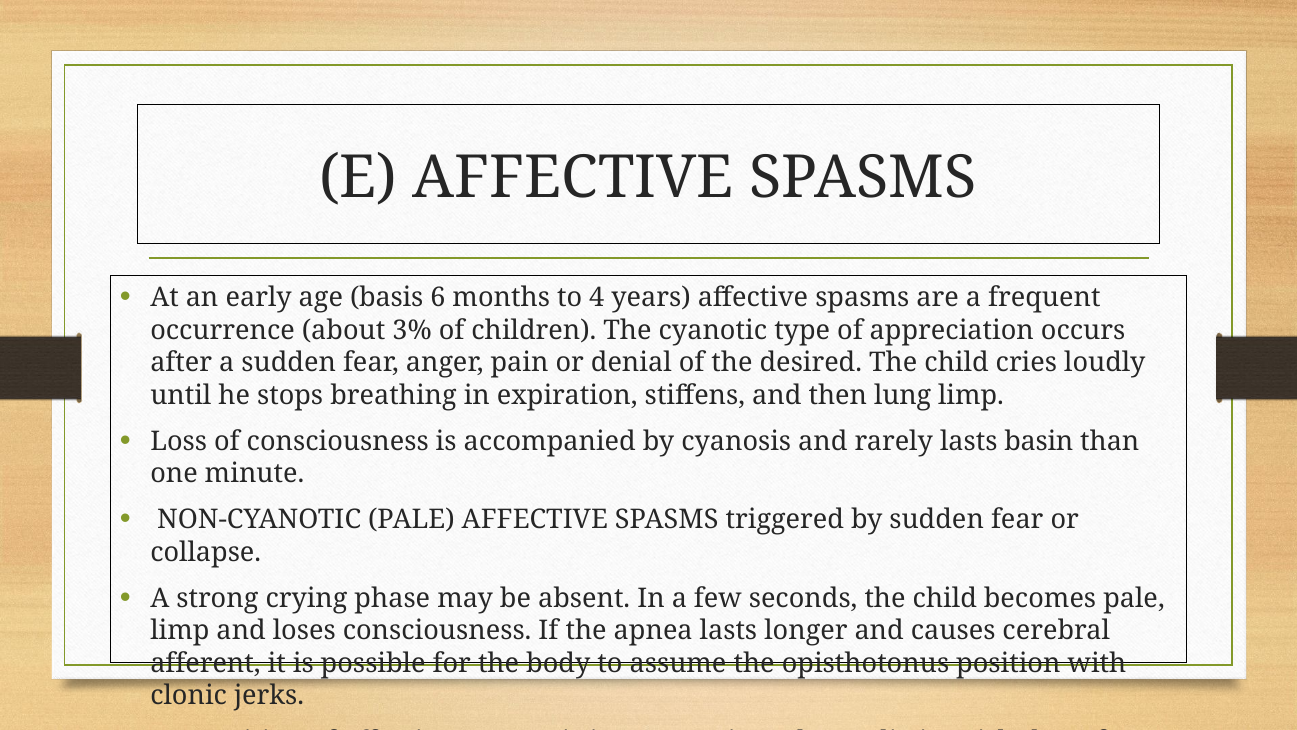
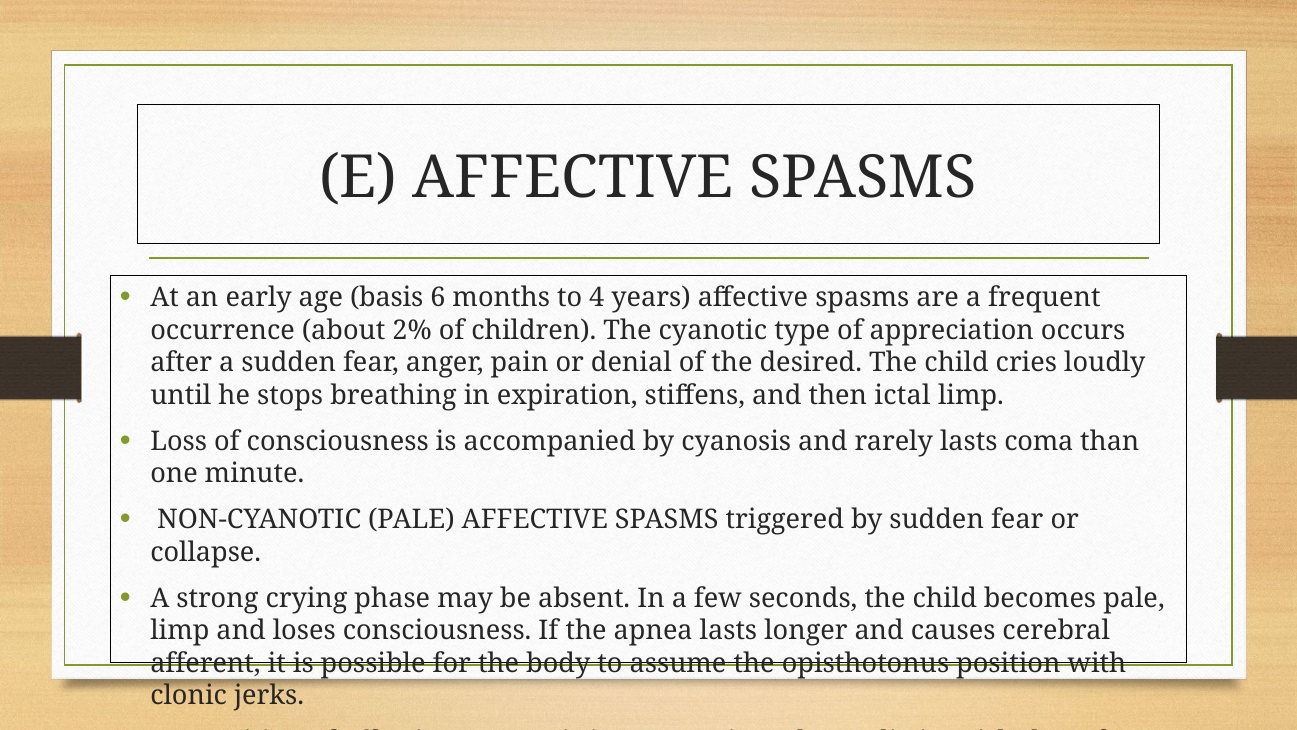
3%: 3% -> 2%
lung: lung -> ictal
basin: basin -> coma
